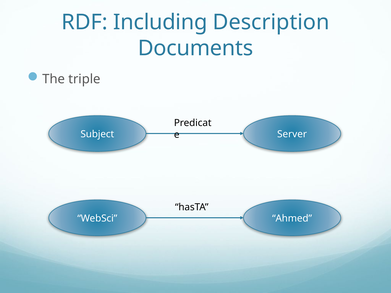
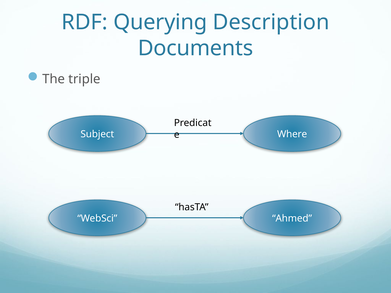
Including: Including -> Querying
Server: Server -> Where
